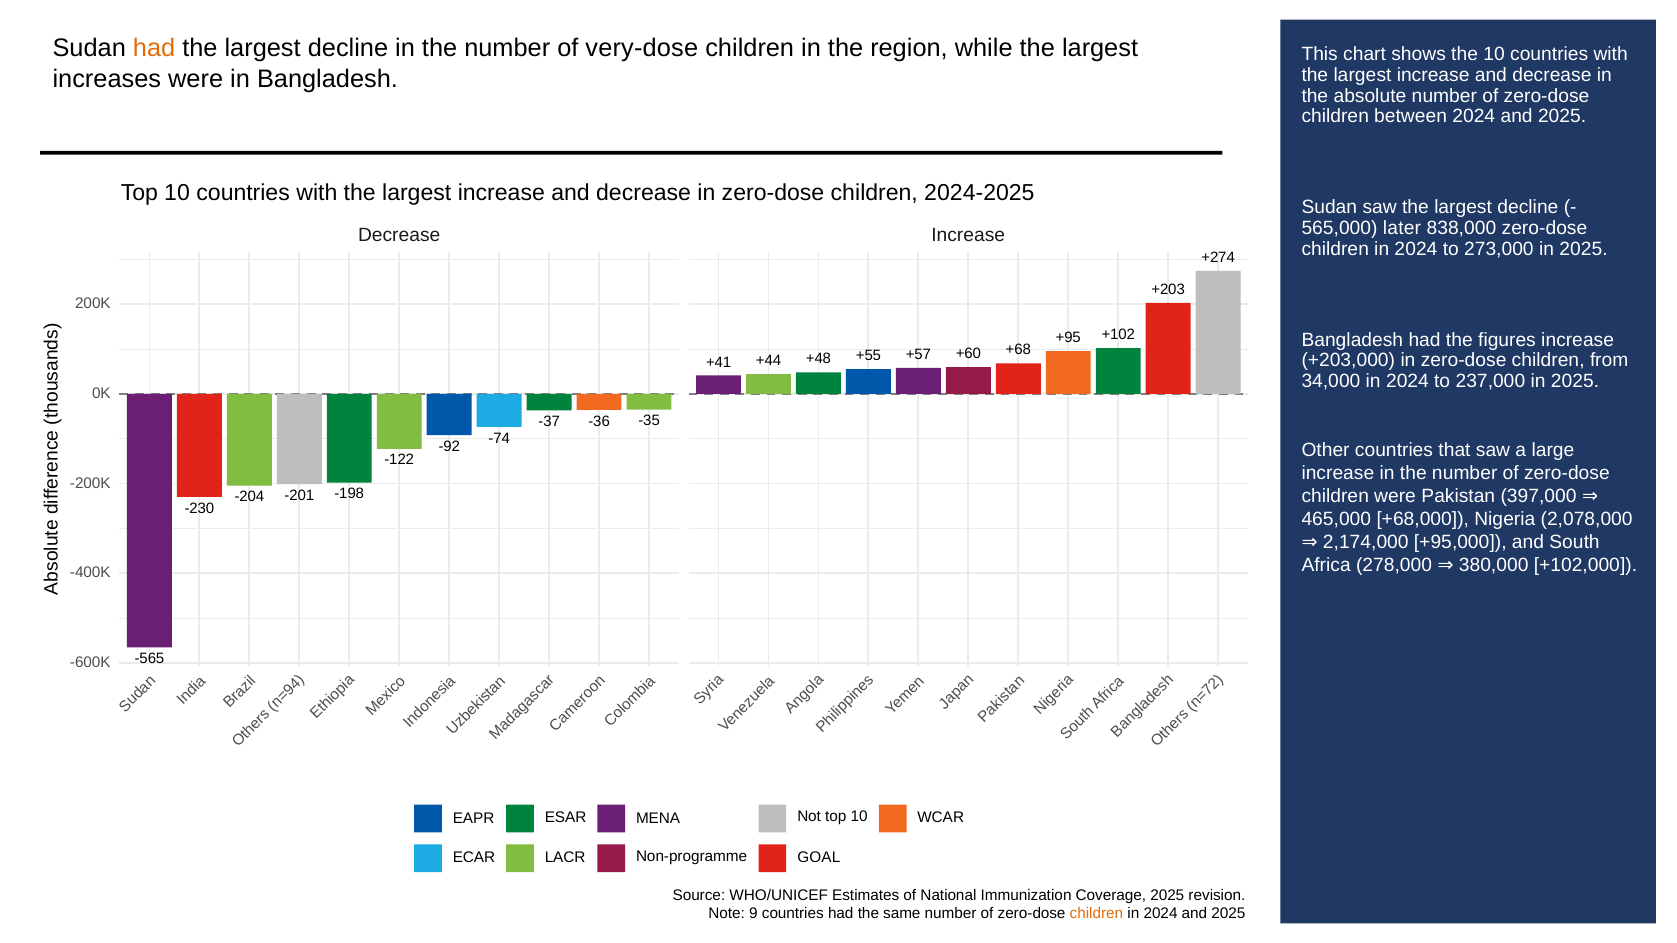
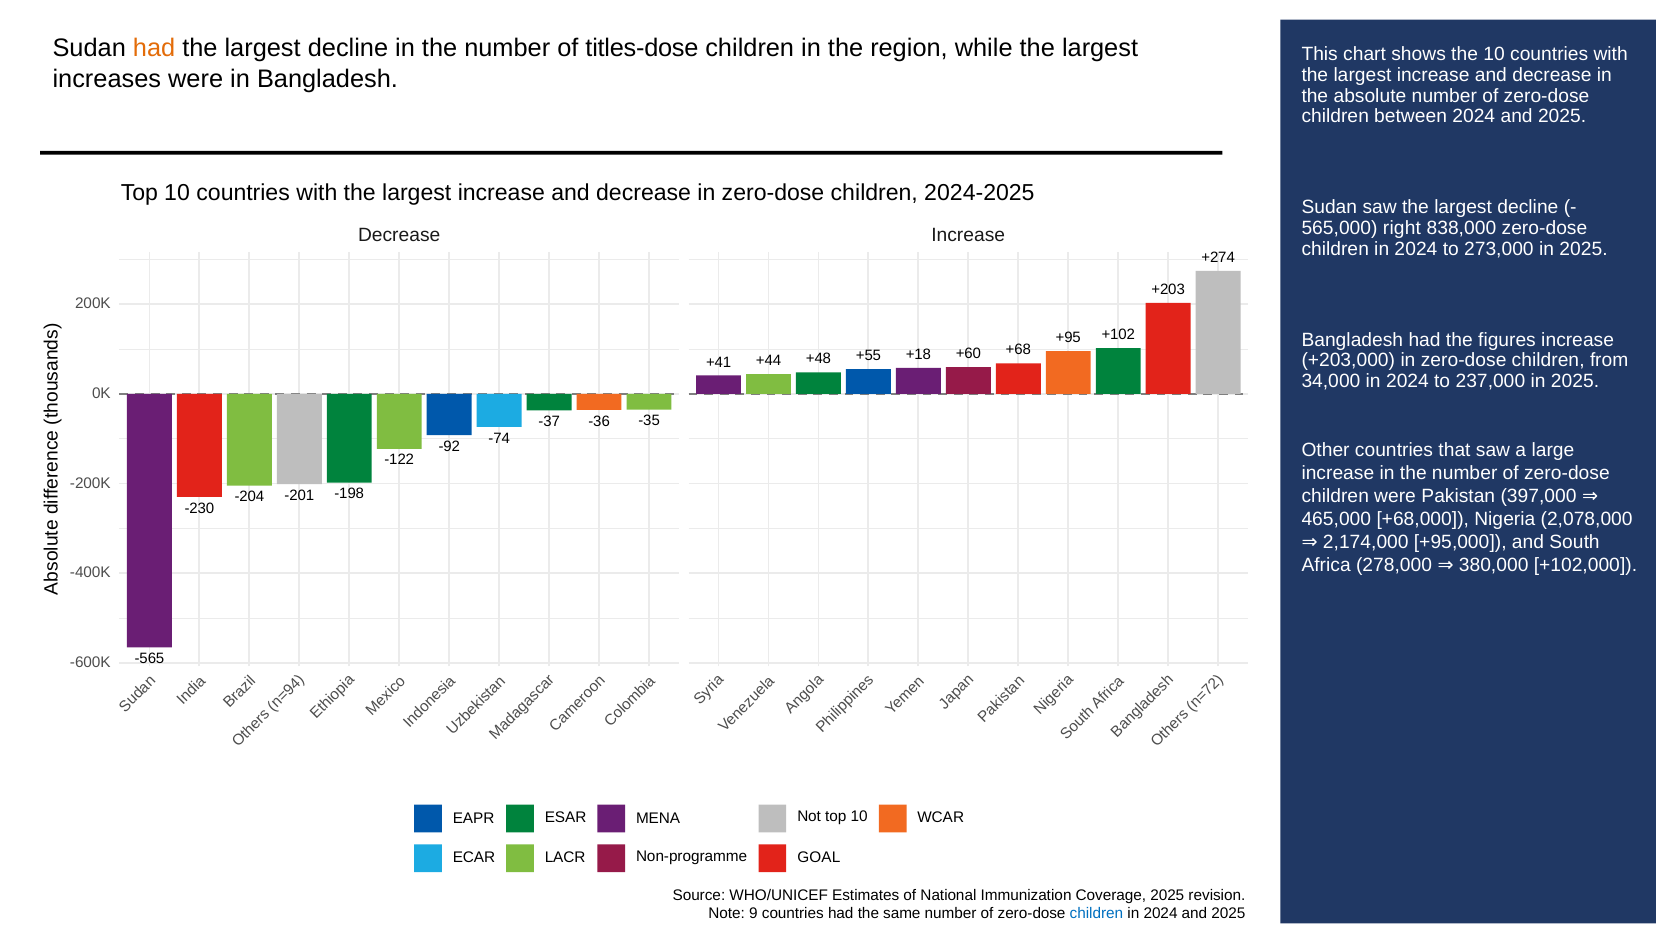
very-dose: very-dose -> titles-dose
later: later -> right
+57: +57 -> +18
children at (1096, 914) colour: orange -> blue
